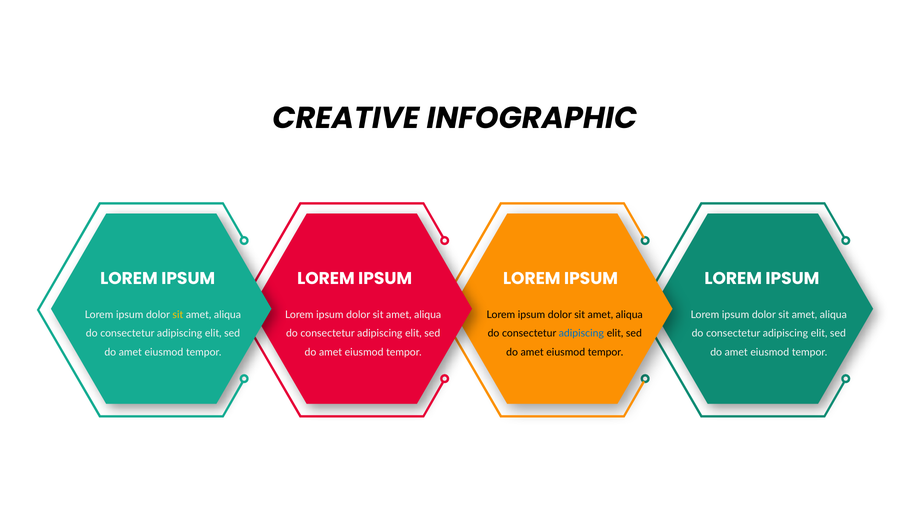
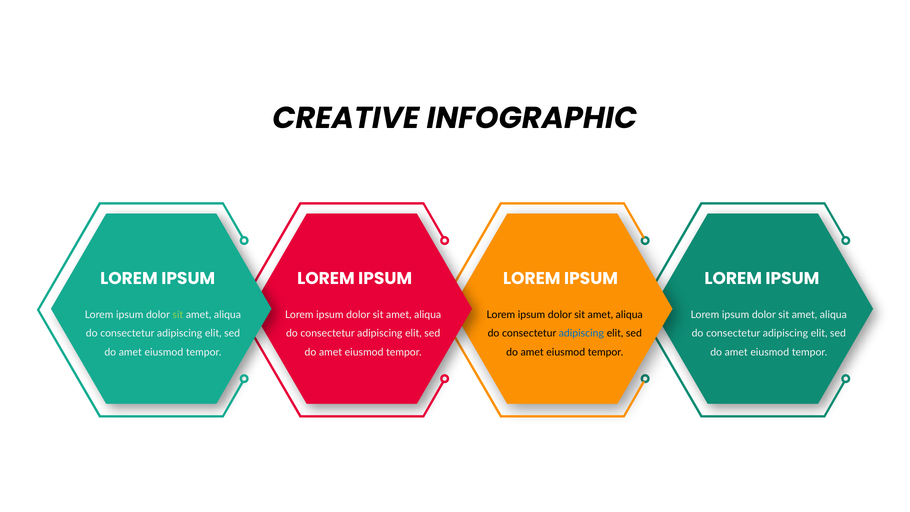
sit at (178, 315) colour: yellow -> light green
